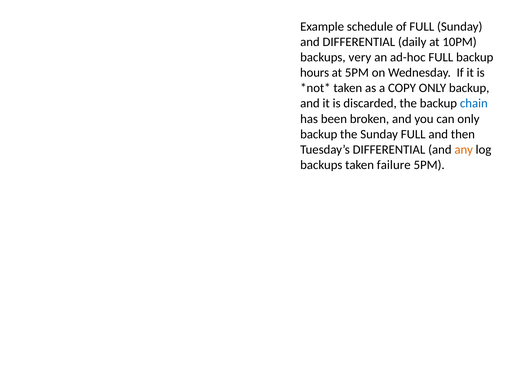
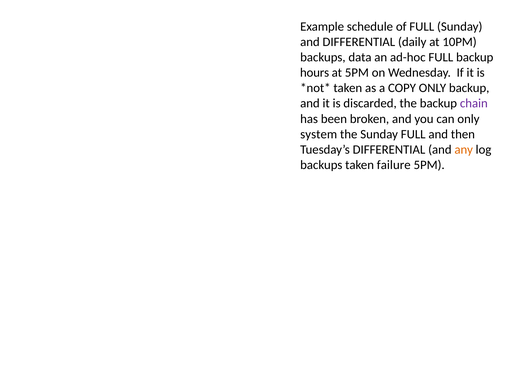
very: very -> data
chain colour: blue -> purple
backup at (319, 134): backup -> system
